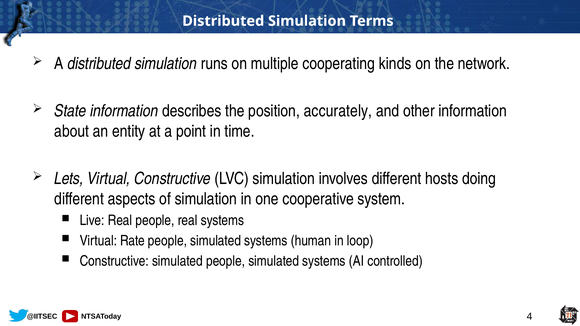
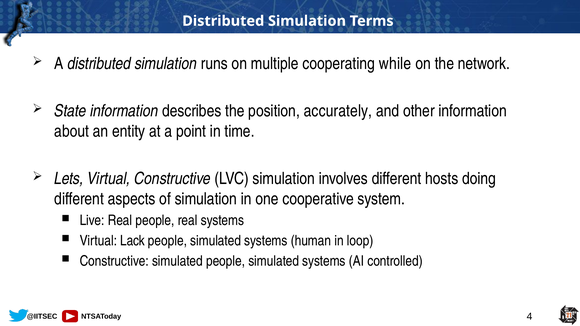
kinds: kinds -> while
Rate: Rate -> Lack
